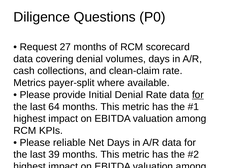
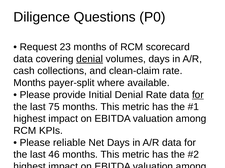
27: 27 -> 23
denial at (90, 59) underline: none -> present
Metrics at (30, 83): Metrics -> Months
64: 64 -> 75
39: 39 -> 46
